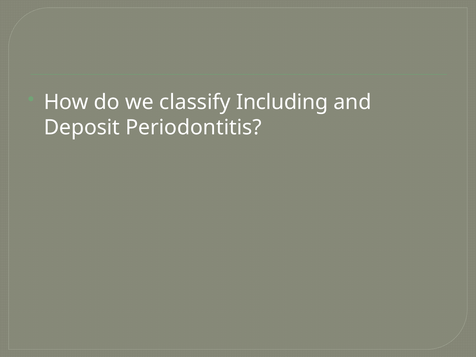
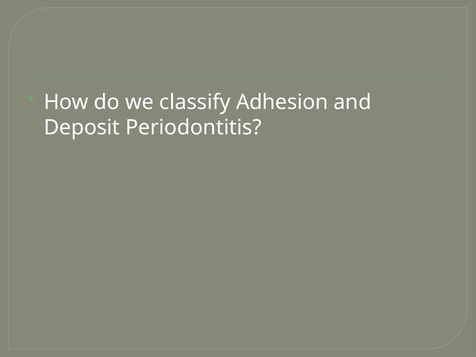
Including: Including -> Adhesion
